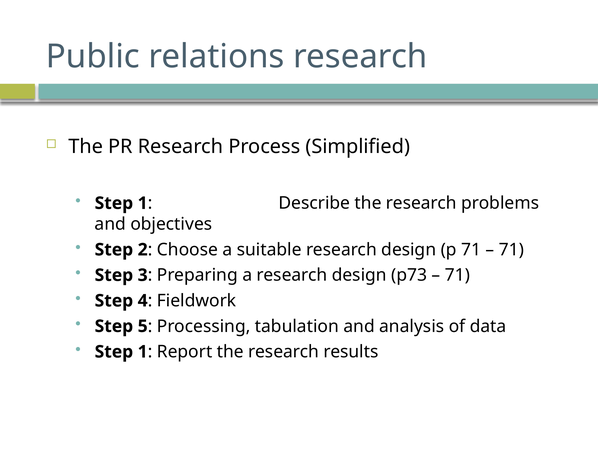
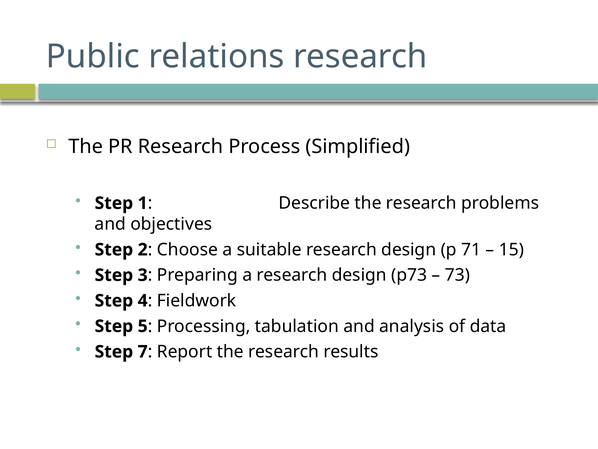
71 at (511, 249): 71 -> 15
71 at (457, 275): 71 -> 73
1 at (143, 351): 1 -> 7
